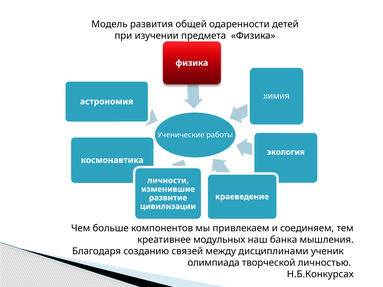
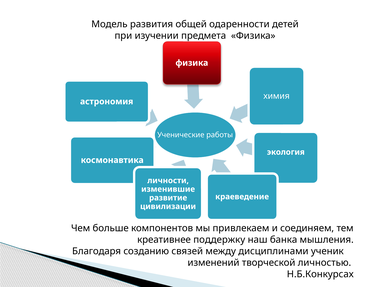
модульных: модульных -> поддержку
олимпиада: олимпиада -> изменений
